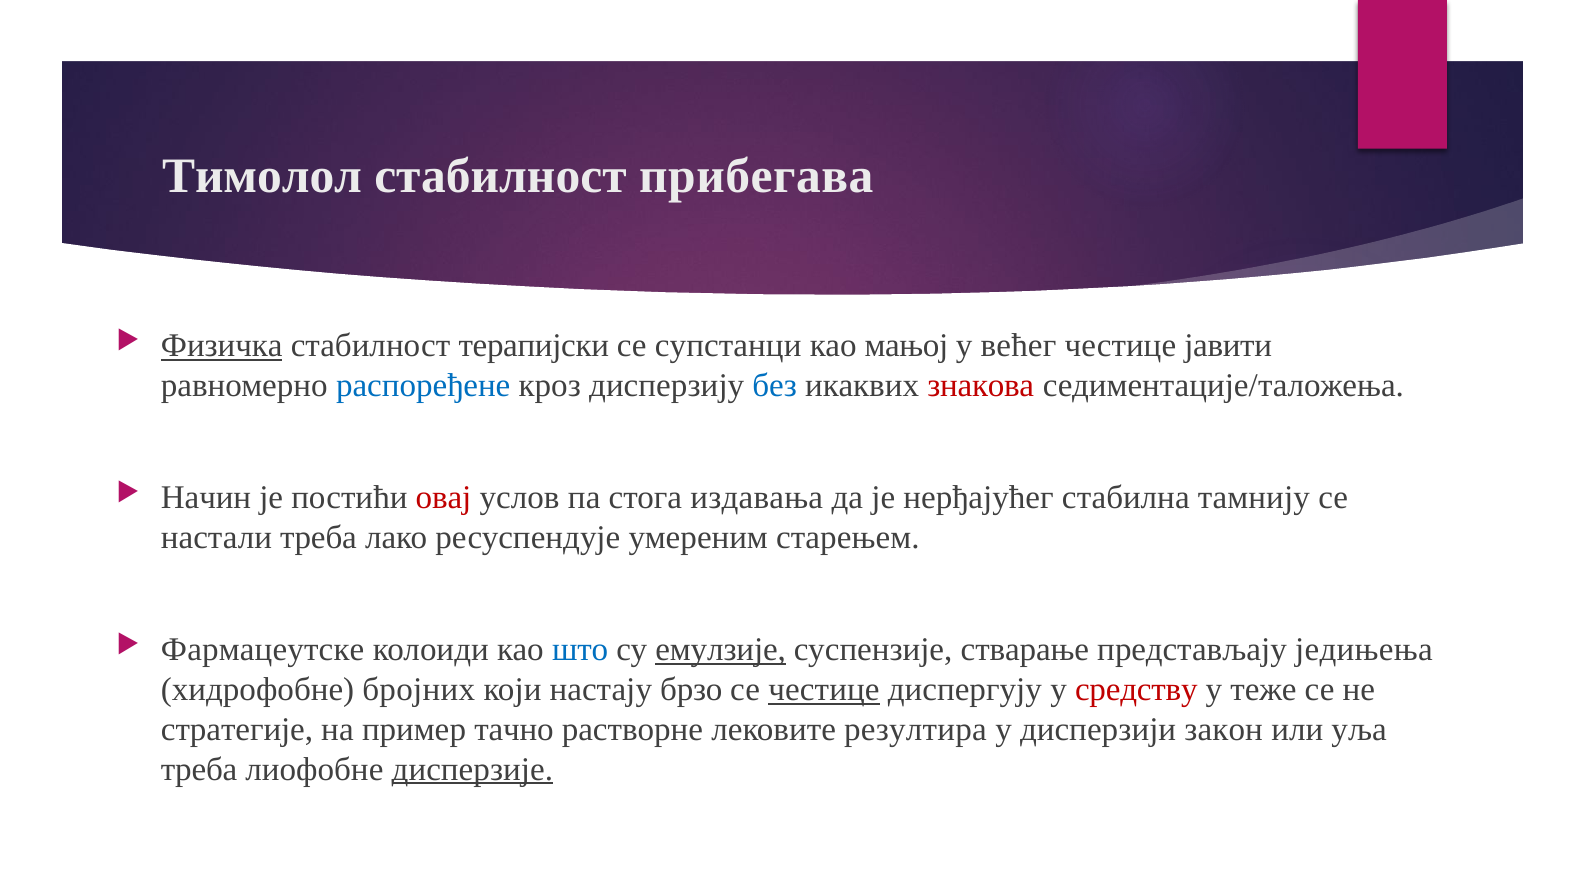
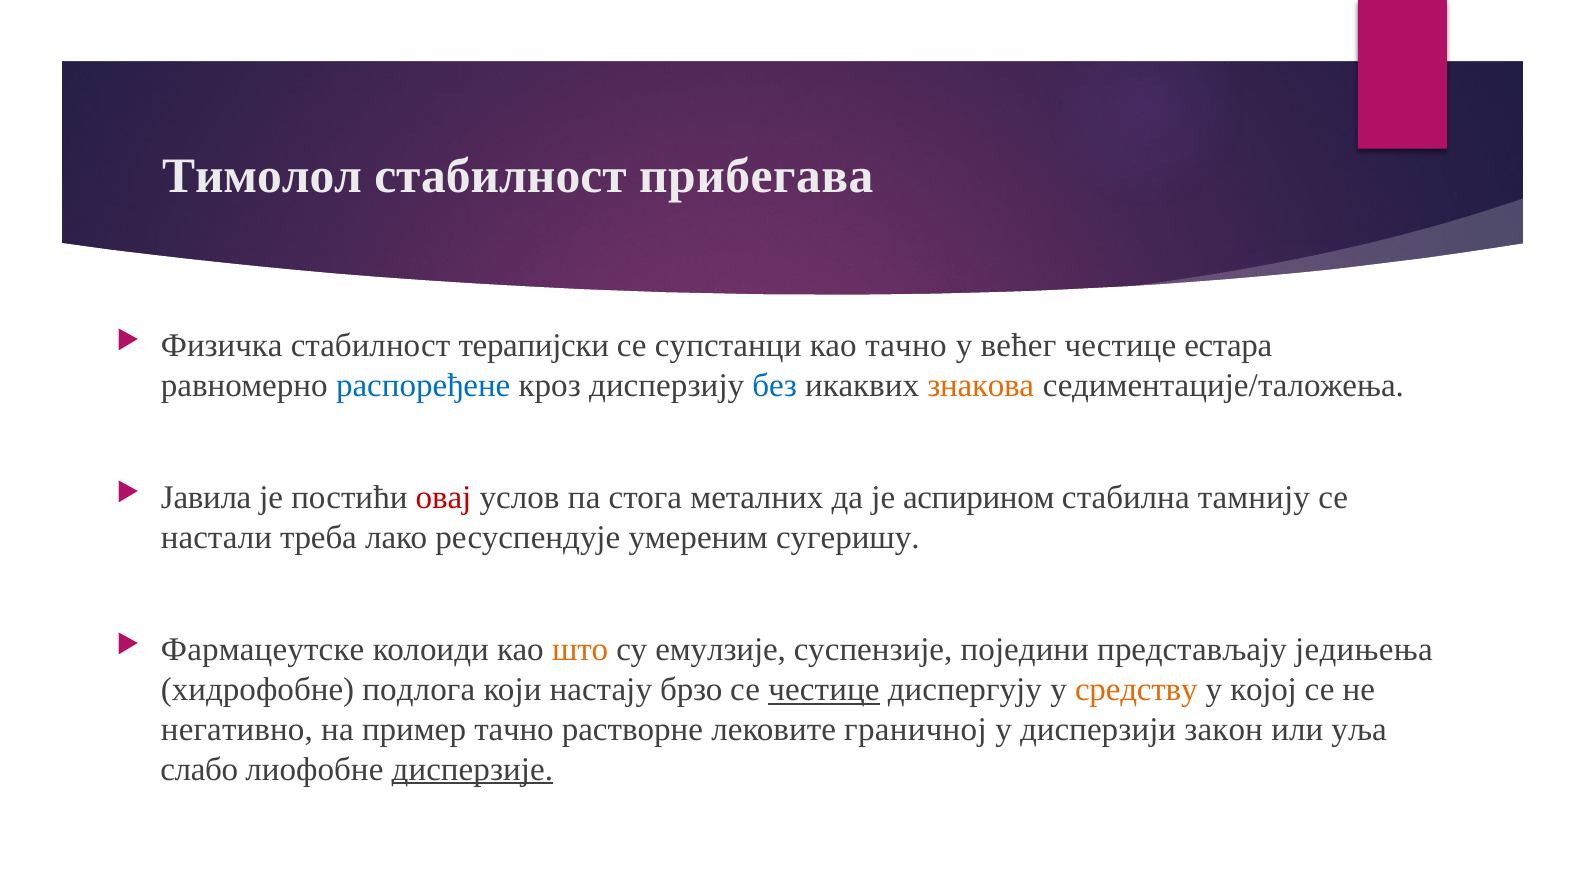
Физичка underline: present -> none
као мањој: мањој -> тачно
јавити: јавити -> естара
знакова colour: red -> orange
Начин: Начин -> Јавила
издавања: издавања -> металних
нерђајућег: нерђајућег -> аспирином
старењем: старењем -> сугеришу
што colour: blue -> orange
емулзије underline: present -> none
стварање: стварање -> поједини
бројних: бројних -> подлога
средству colour: red -> orange
теже: теже -> којој
стратегије: стратегије -> негативно
резултира: резултира -> граничној
треба at (199, 769): треба -> слабо
